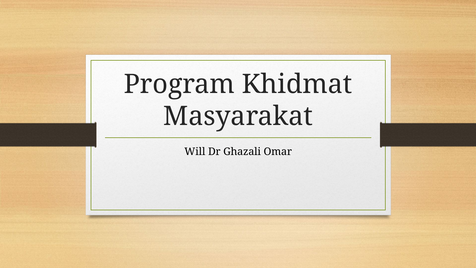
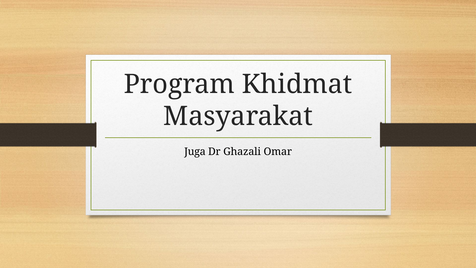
Will: Will -> Juga
